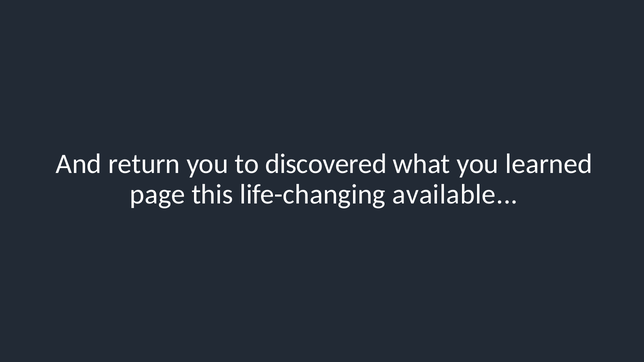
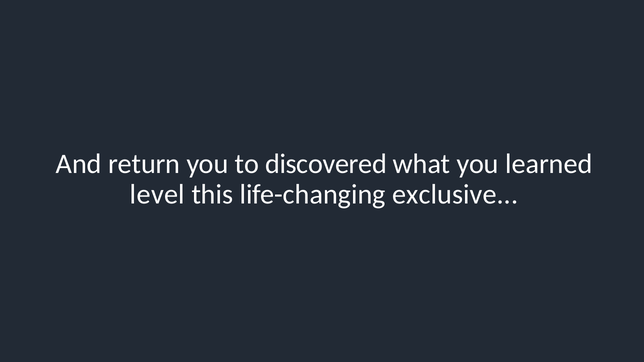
page: page -> level
available: available -> exclusive
